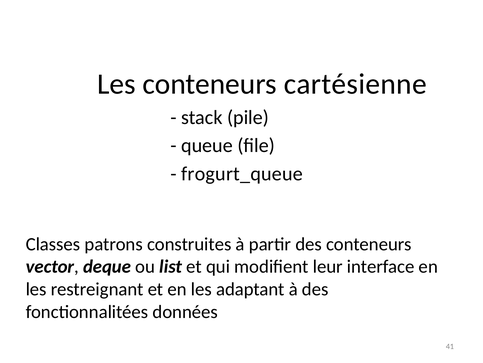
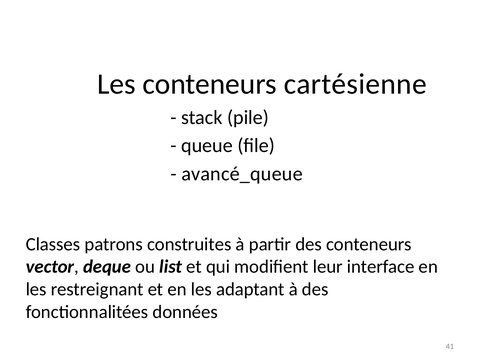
frogurt_queue: frogurt_queue -> avancé_queue
